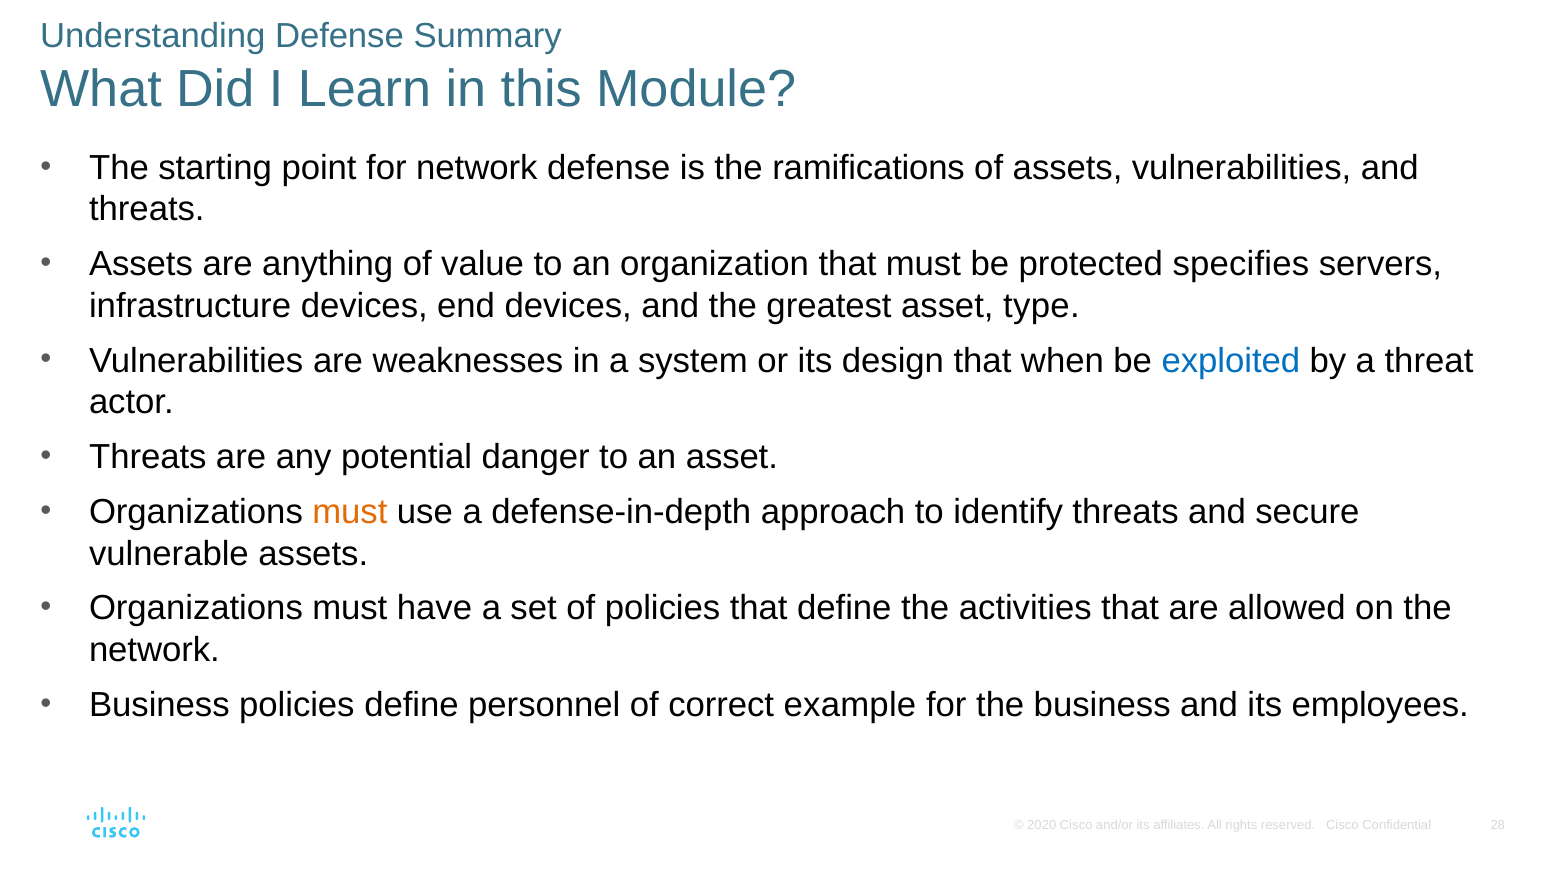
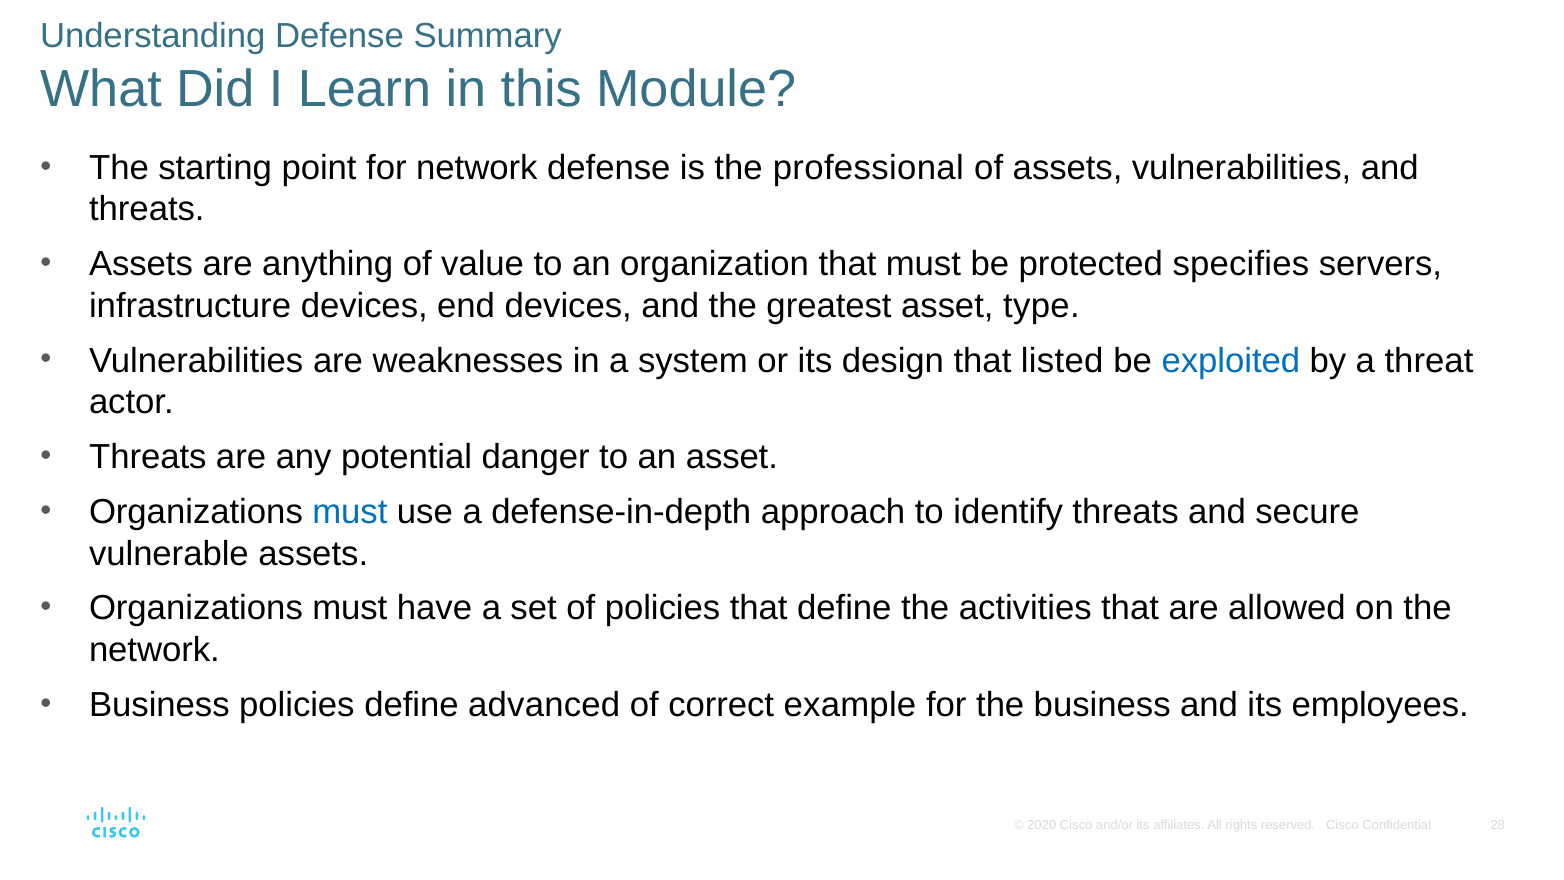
ramifications: ramifications -> professional
when: when -> listed
must at (350, 512) colour: orange -> blue
personnel: personnel -> advanced
